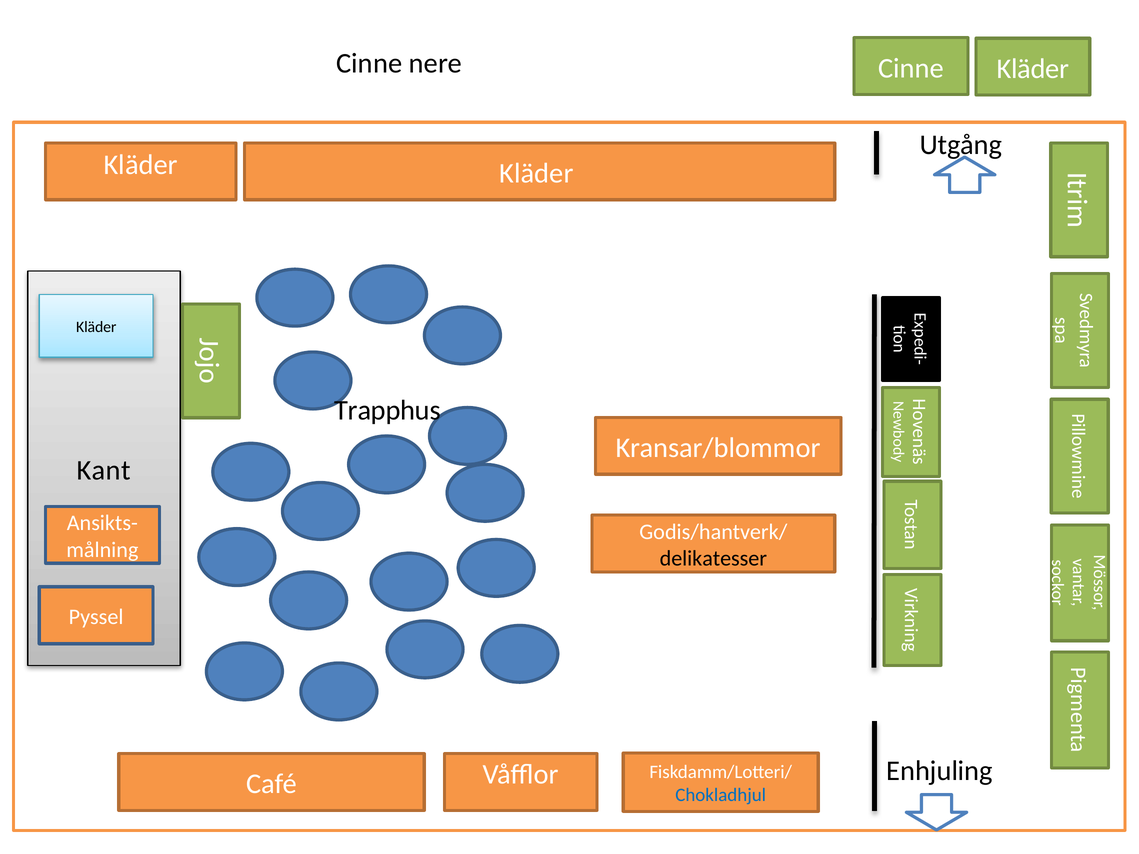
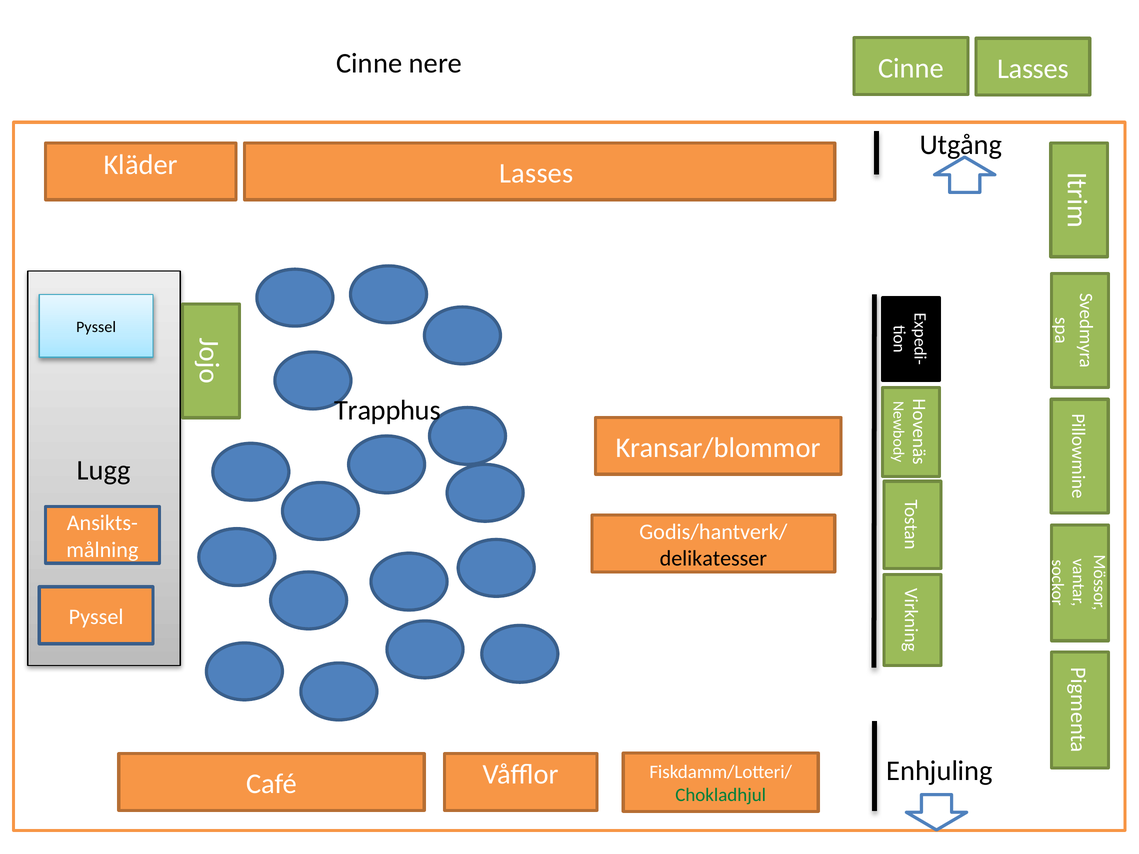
Cinne Kläder: Kläder -> Lasses
Kläder Kläder: Kläder -> Lasses
Kläder at (96, 327): Kläder -> Pyssel
Kant: Kant -> Lugg
Chokladhjul colour: blue -> green
